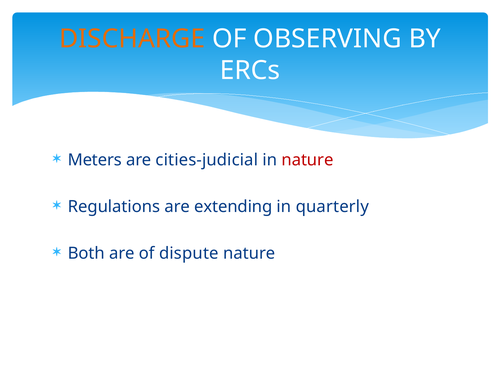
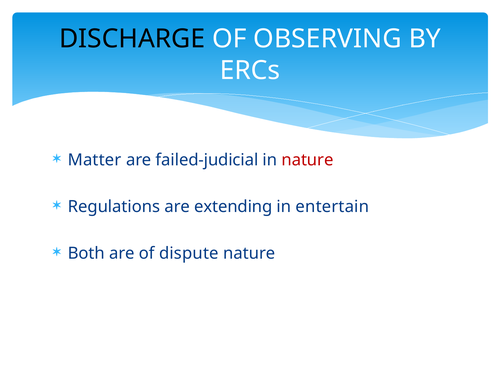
DISCHARGE colour: orange -> black
Meters: Meters -> Matter
cities-judicial: cities-judicial -> failed-judicial
quarterly: quarterly -> entertain
